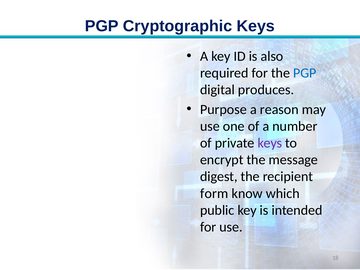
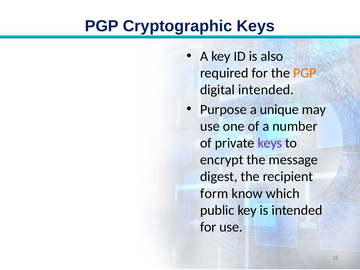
PGP at (305, 73) colour: blue -> orange
digital produces: produces -> intended
reason: reason -> unique
